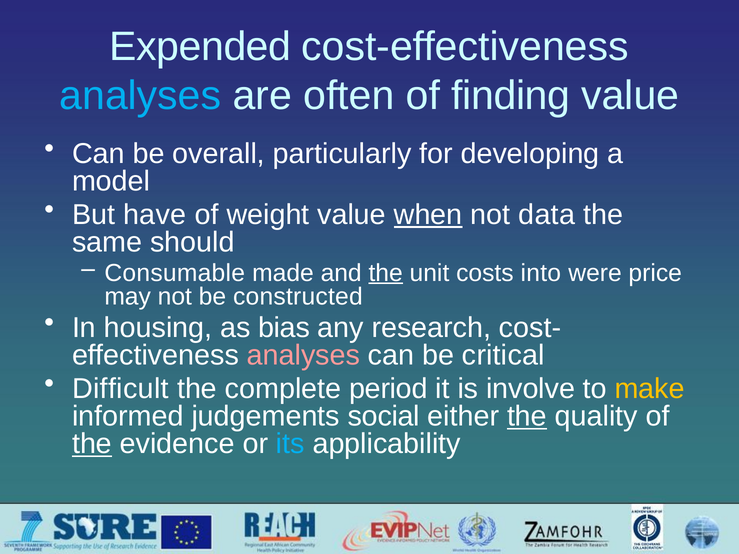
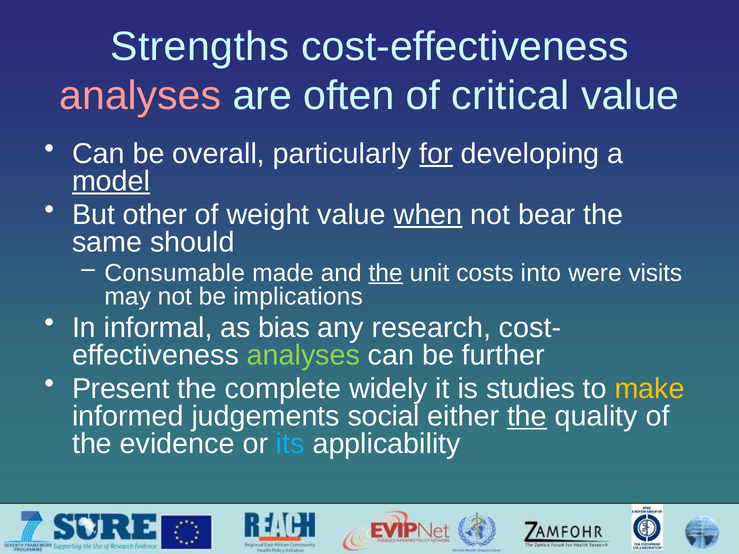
Expended: Expended -> Strengths
analyses at (140, 96) colour: light blue -> pink
finding: finding -> critical
for underline: none -> present
model underline: none -> present
have: have -> other
data: data -> bear
price: price -> visits
constructed: constructed -> implications
housing: housing -> informal
analyses at (303, 356) colour: pink -> light green
critical: critical -> further
Difficult: Difficult -> Present
period: period -> widely
involve: involve -> studies
the at (92, 444) underline: present -> none
